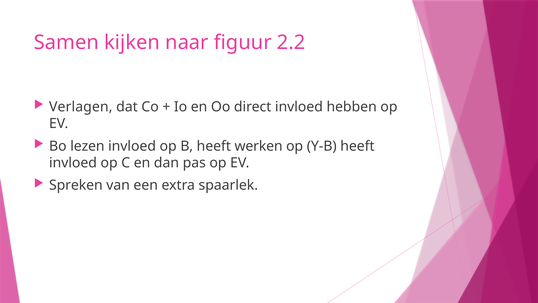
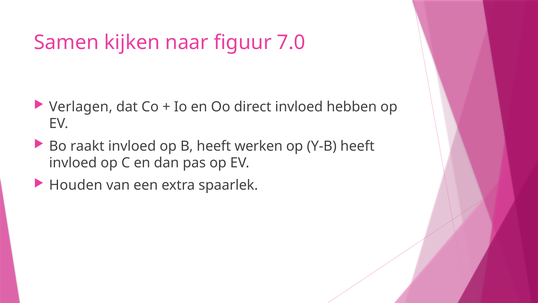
2.2: 2.2 -> 7.0
lezen: lezen -> raakt
Spreken: Spreken -> Houden
